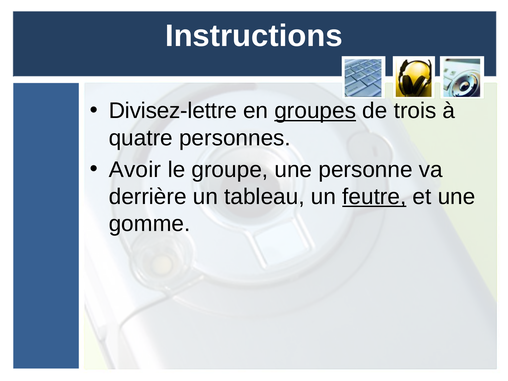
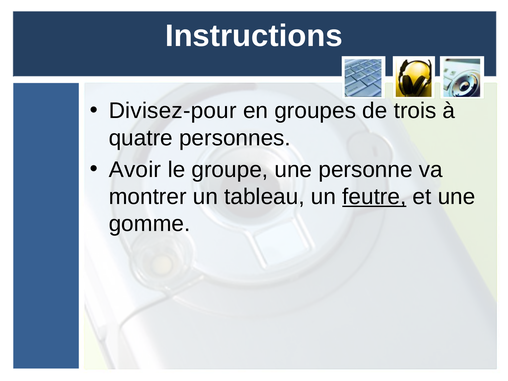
Divisez-lettre: Divisez-lettre -> Divisez-pour
groupes underline: present -> none
derrière: derrière -> montrer
